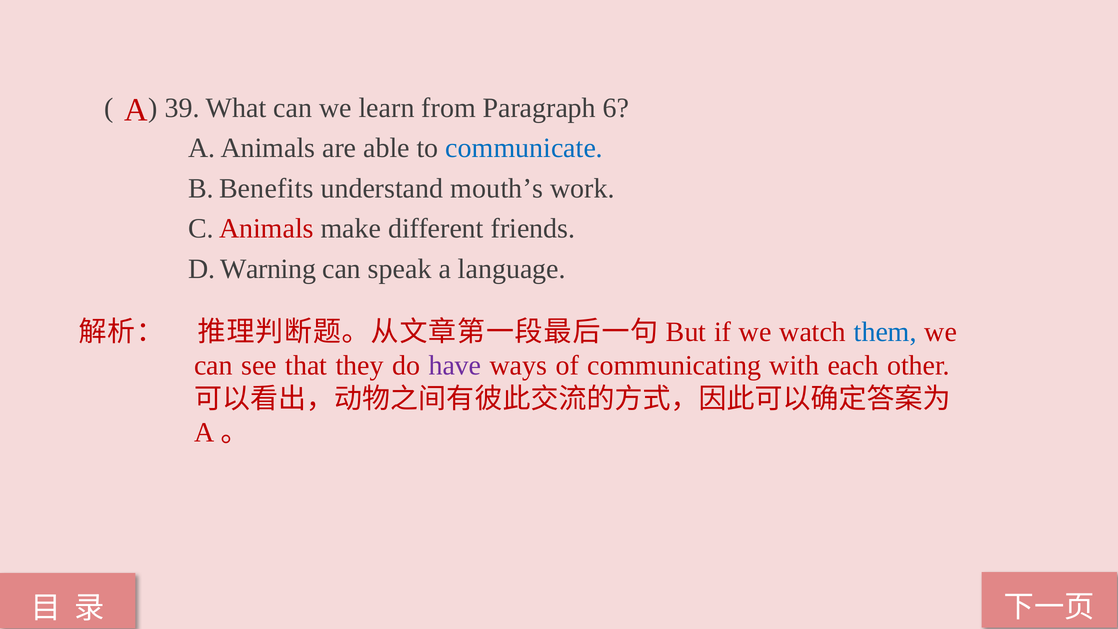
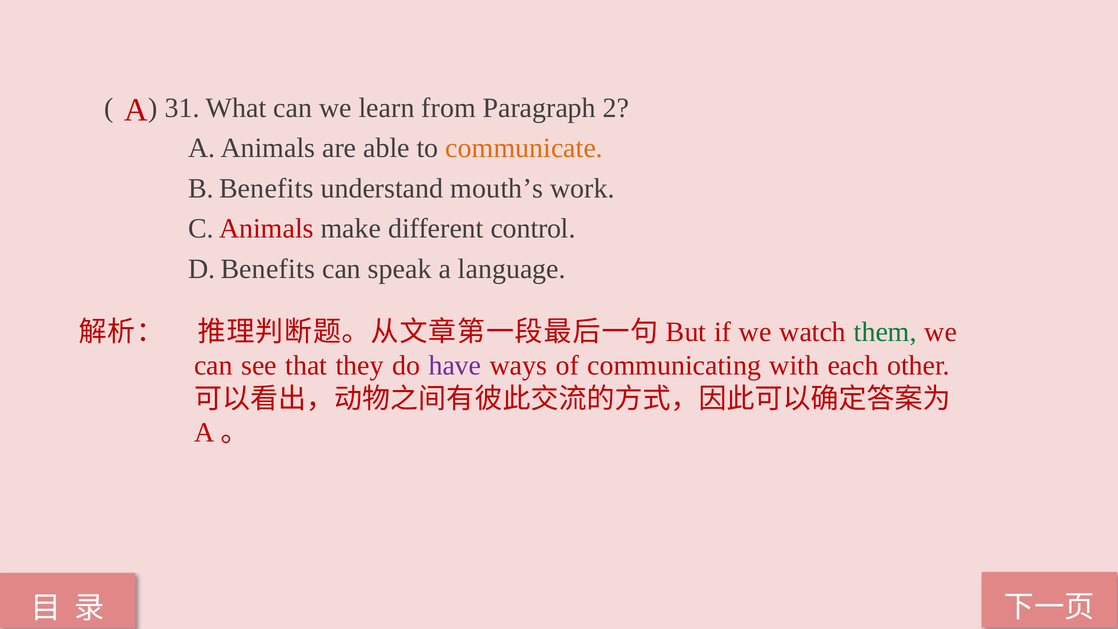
39: 39 -> 31
6: 6 -> 2
communicate colour: blue -> orange
friends: friends -> control
D Warning: Warning -> Benefits
them colour: blue -> green
